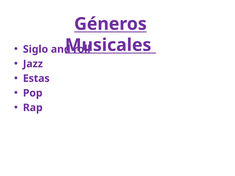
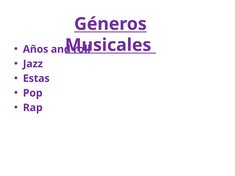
Siglo: Siglo -> Años
